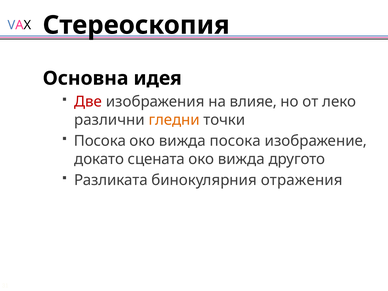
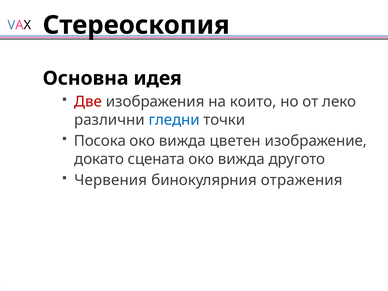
влияе: влияе -> които
гледни colour: orange -> blue
вижда посока: посока -> цветен
Разликата: Разликата -> Червения
